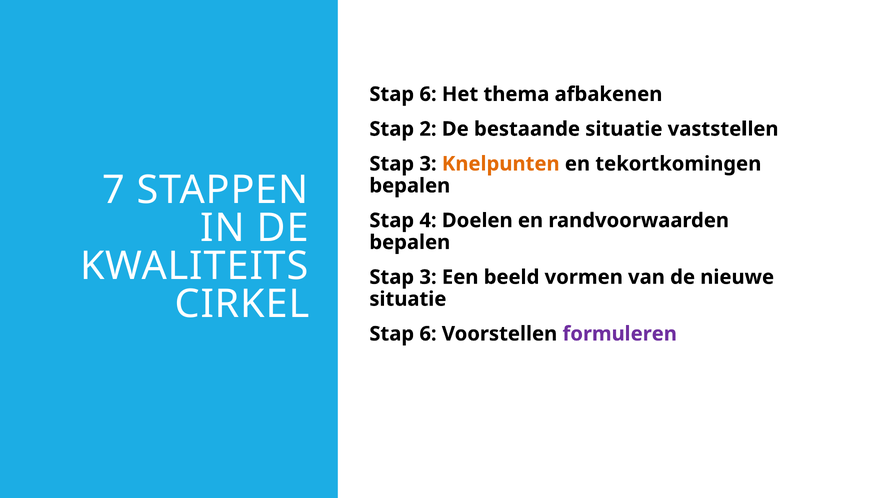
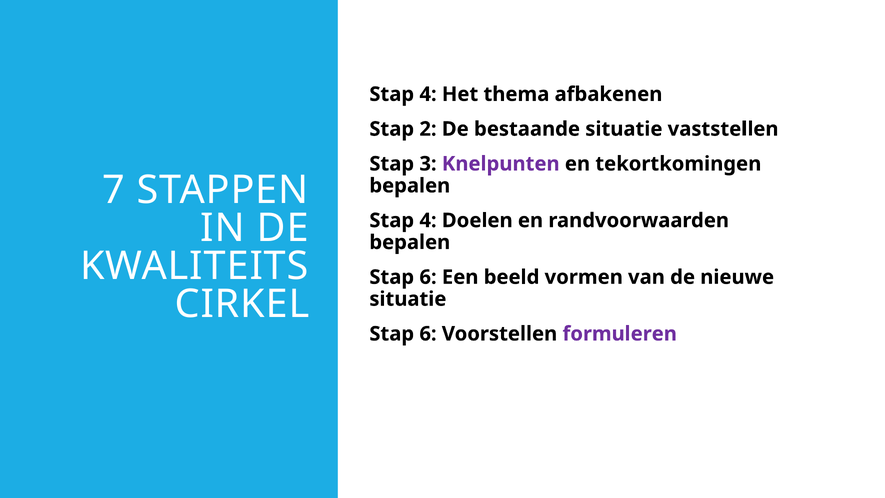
6 at (428, 94): 6 -> 4
Knelpunten colour: orange -> purple
3 at (428, 277): 3 -> 6
